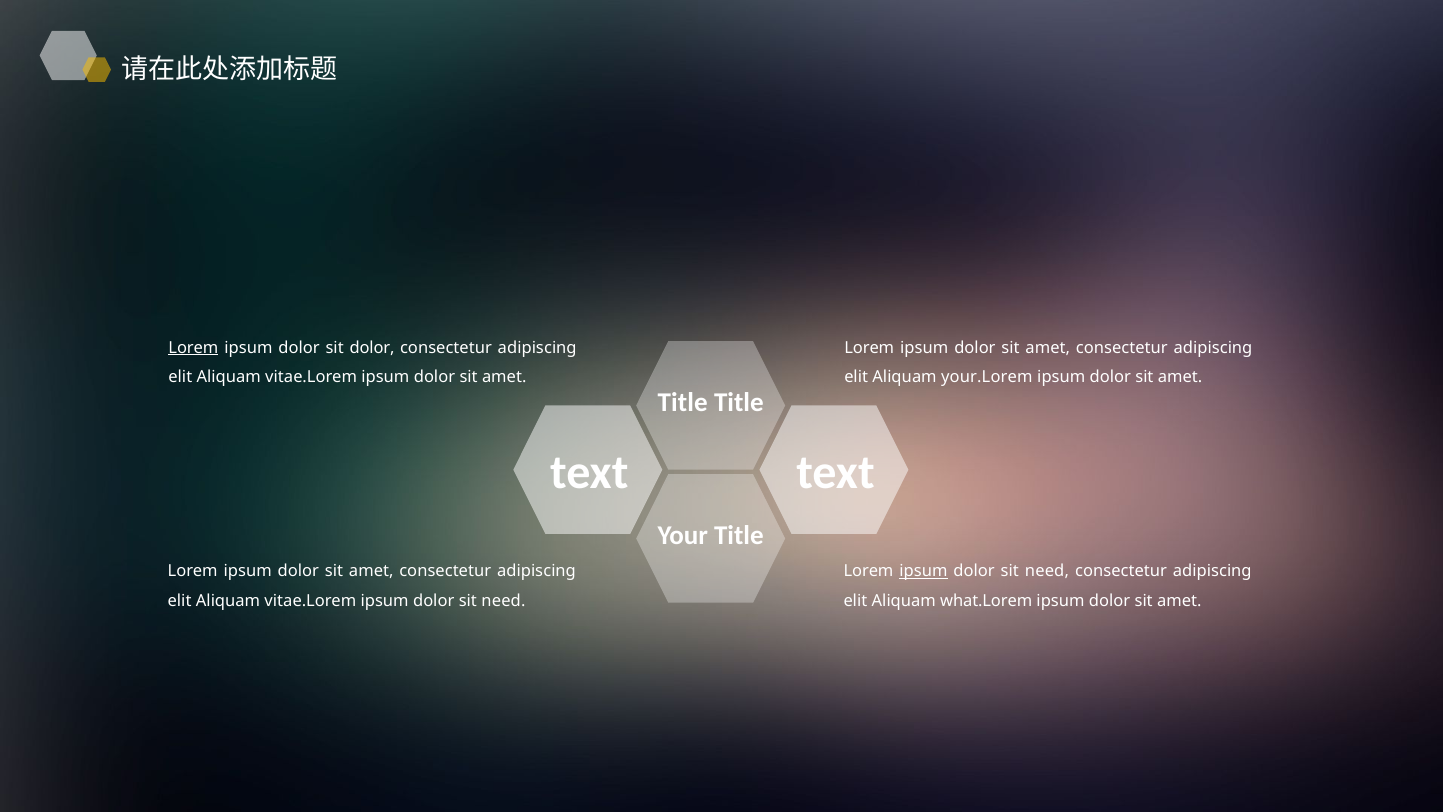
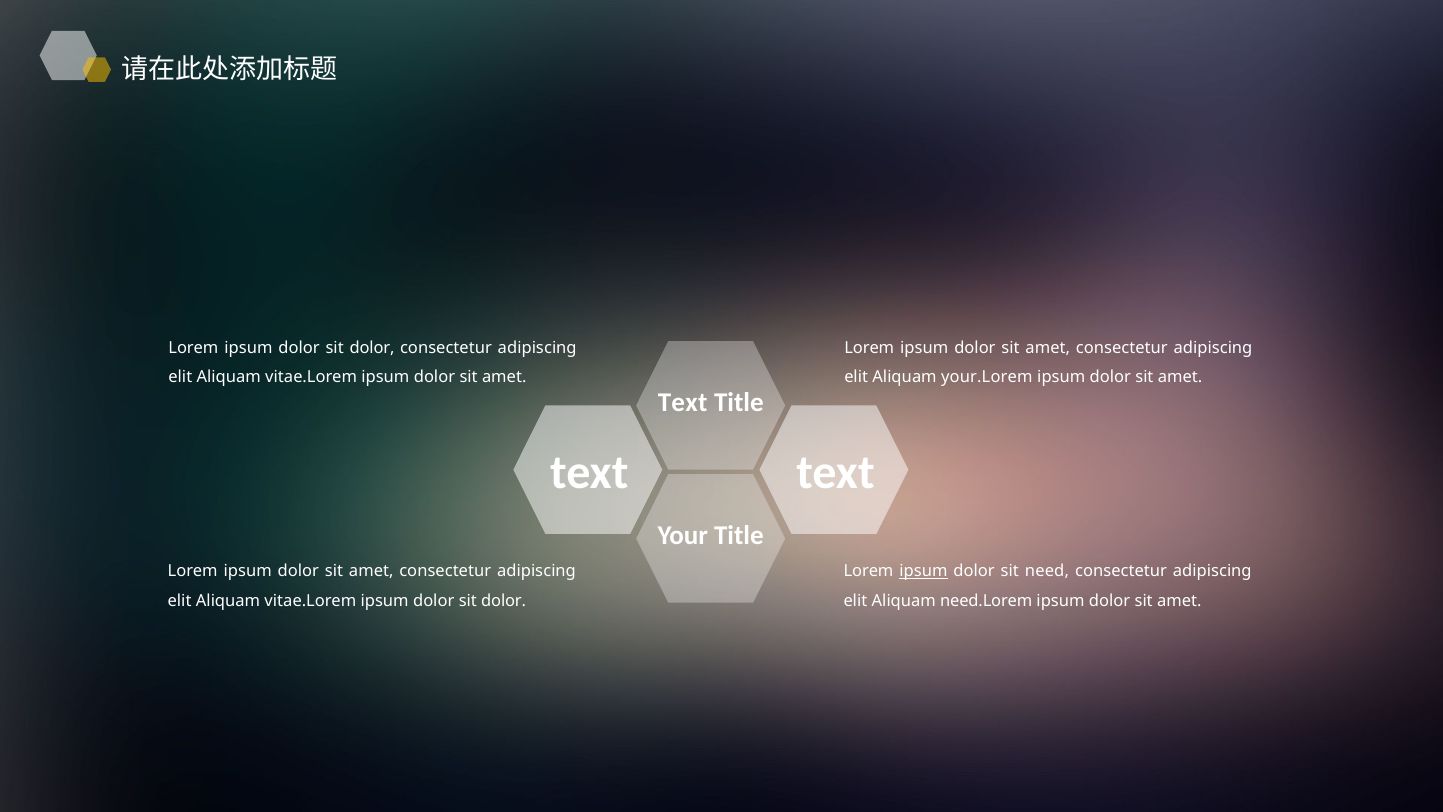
Lorem at (193, 348) underline: present -> none
Title at (683, 403): Title -> Text
need at (503, 601): need -> dolor
what.Lorem: what.Lorem -> need.Lorem
